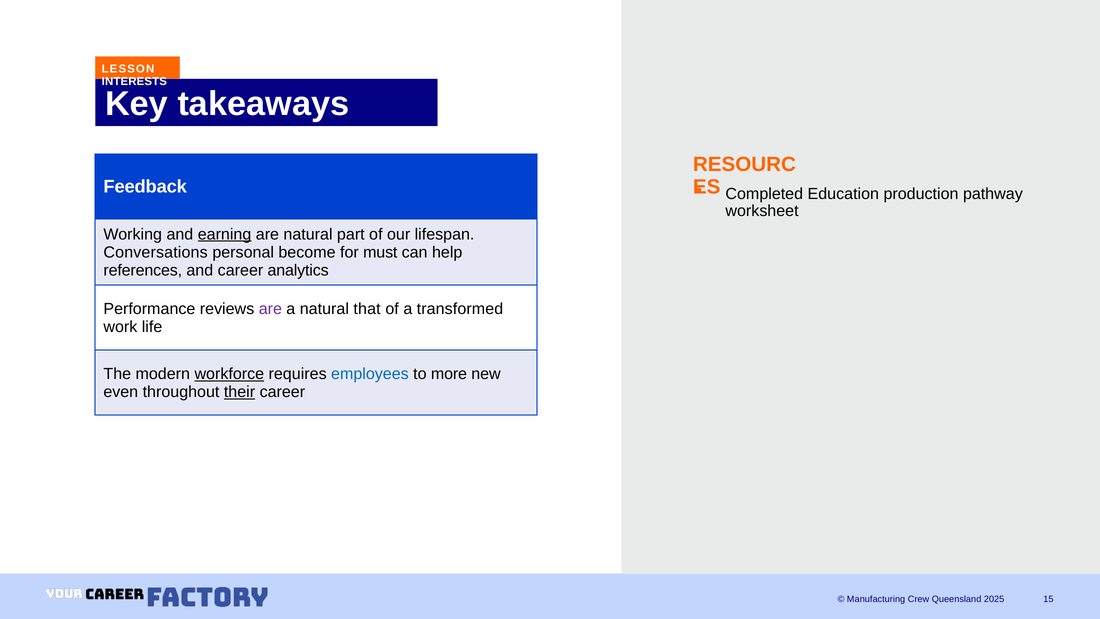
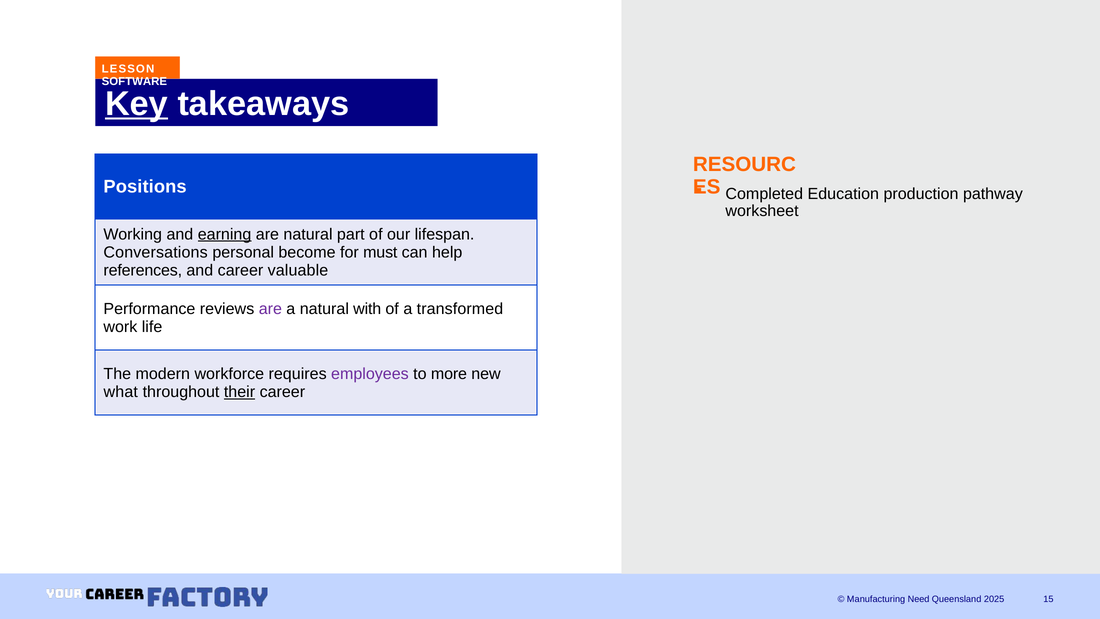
INTERESTS: INTERESTS -> SOFTWARE
Key underline: none -> present
Feedback: Feedback -> Positions
analytics: analytics -> valuable
that: that -> with
workforce underline: present -> none
employees colour: blue -> purple
even: even -> what
Crew: Crew -> Need
